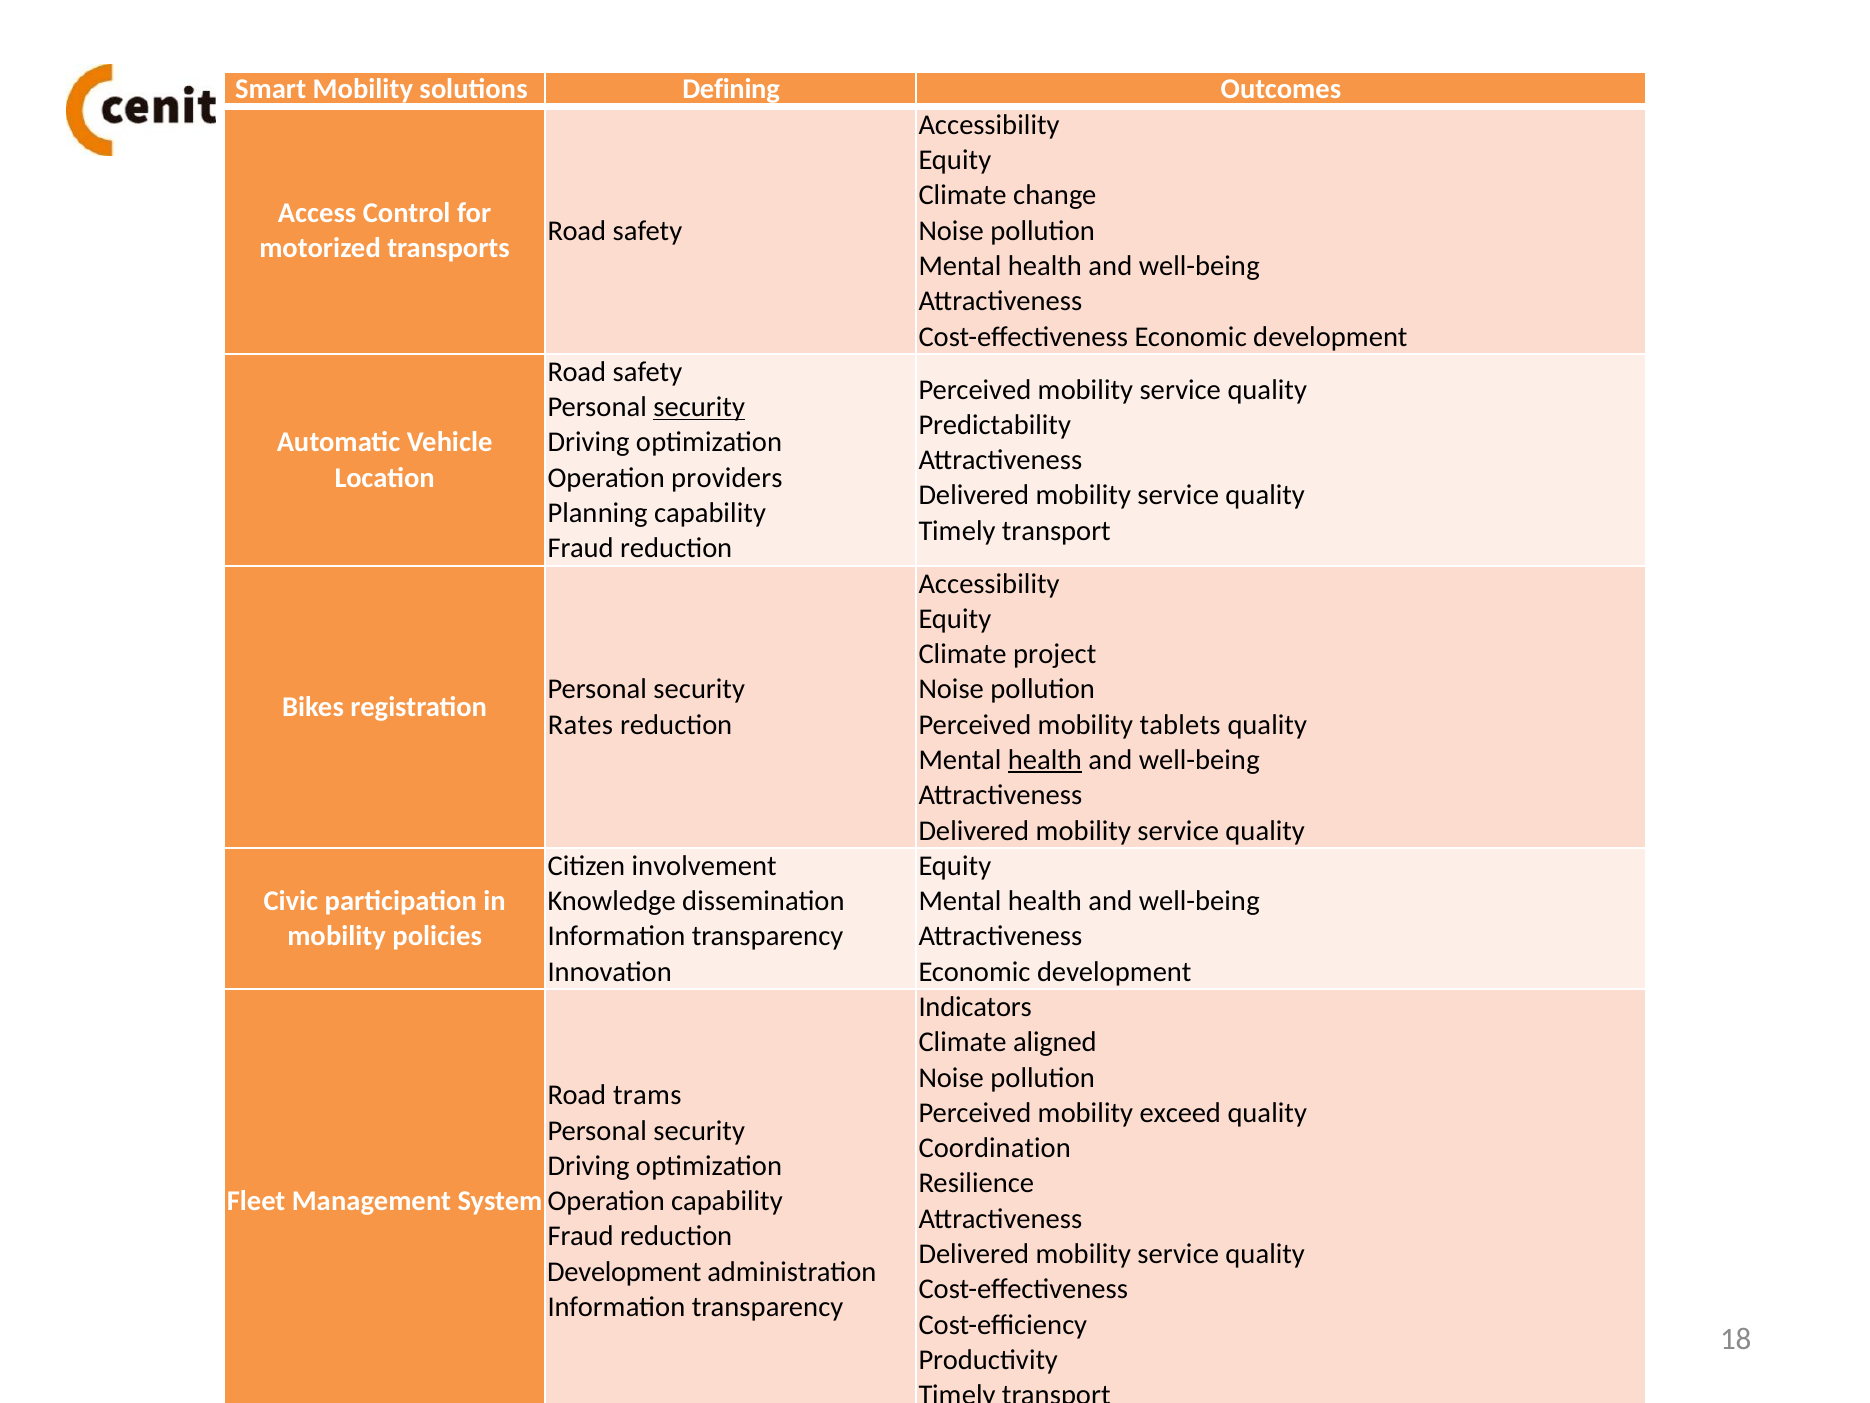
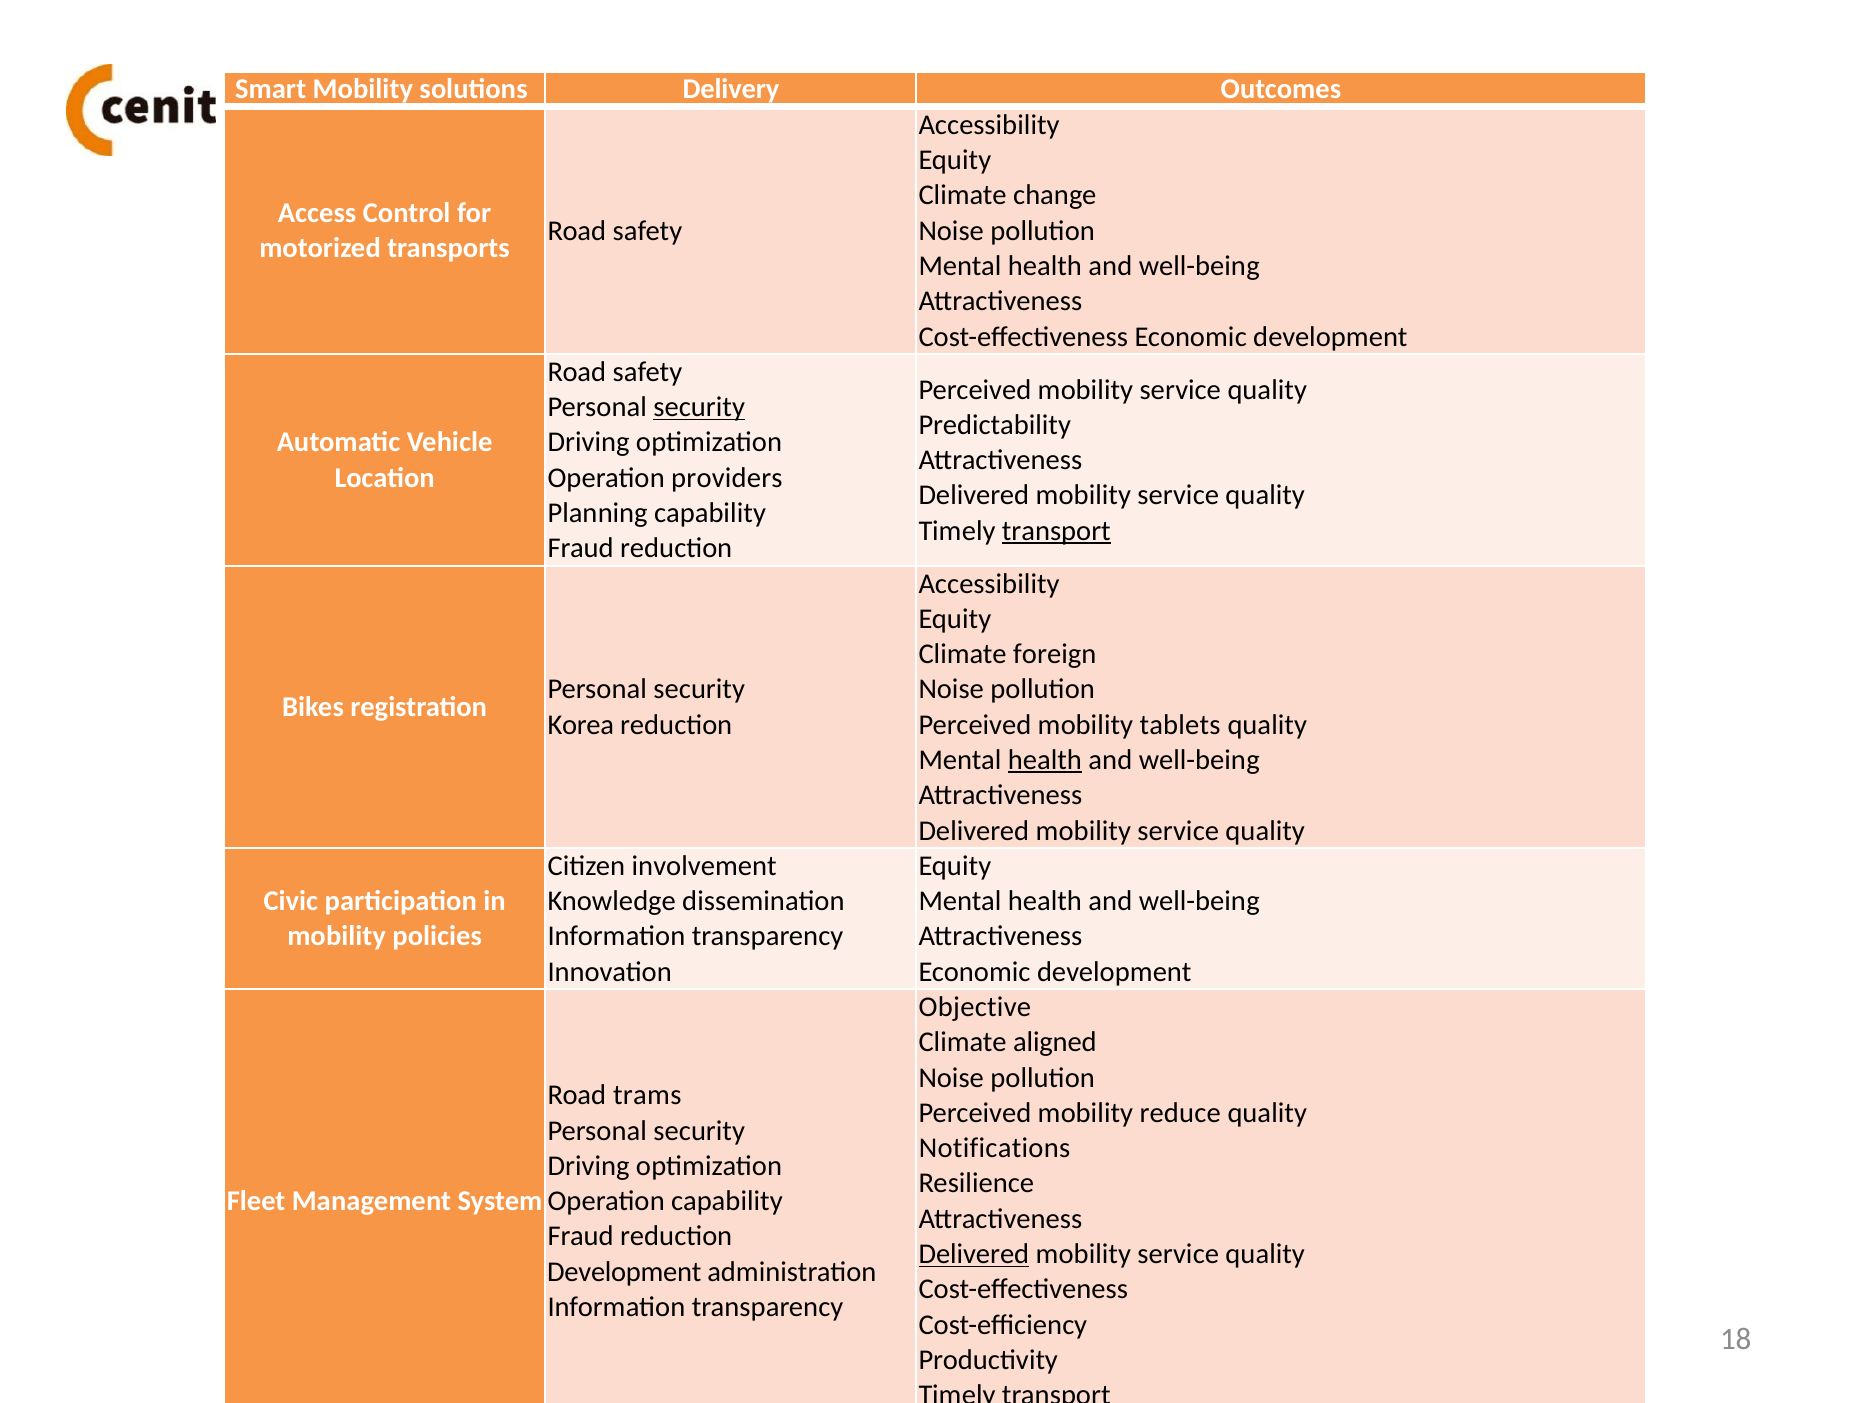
Defining: Defining -> Delivery
transport at (1056, 531) underline: none -> present
project: project -> foreign
Rates: Rates -> Korea
Indicators: Indicators -> Objective
exceed: exceed -> reduce
Coordination: Coordination -> Notifications
Delivered at (974, 1254) underline: none -> present
